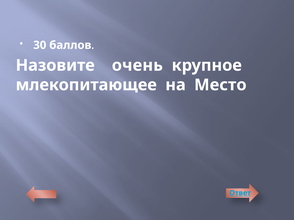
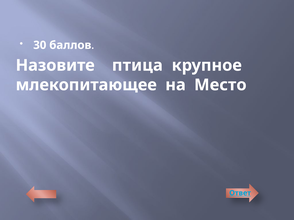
очень: очень -> птица
